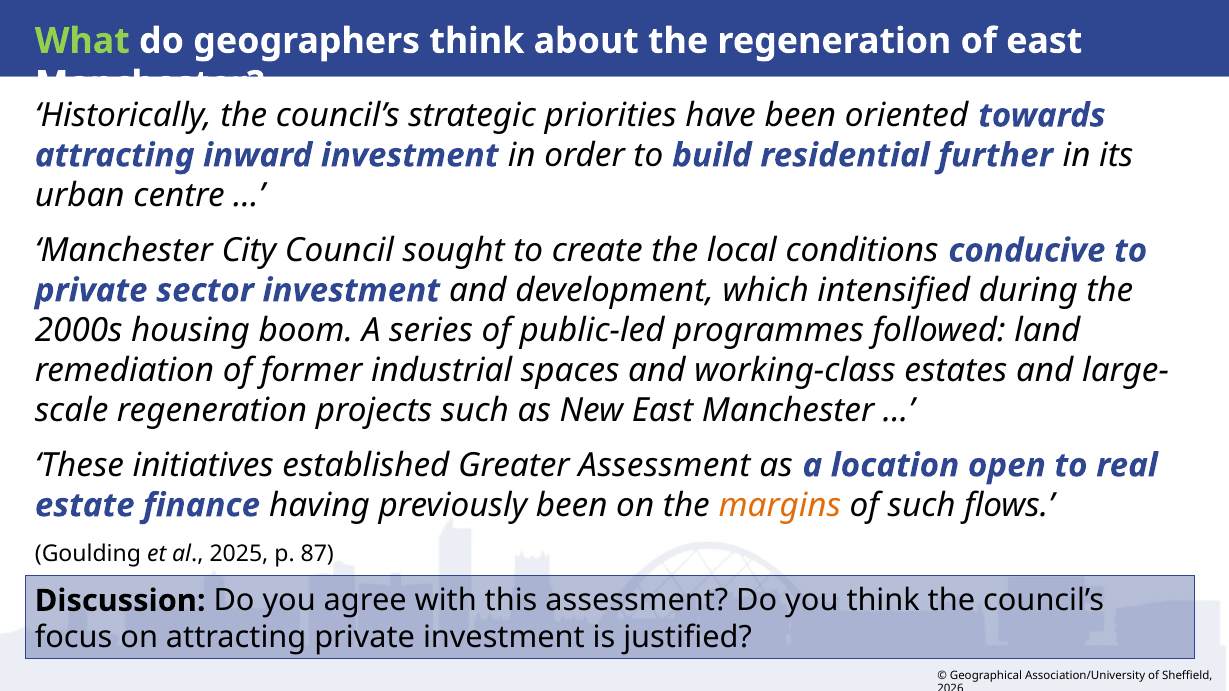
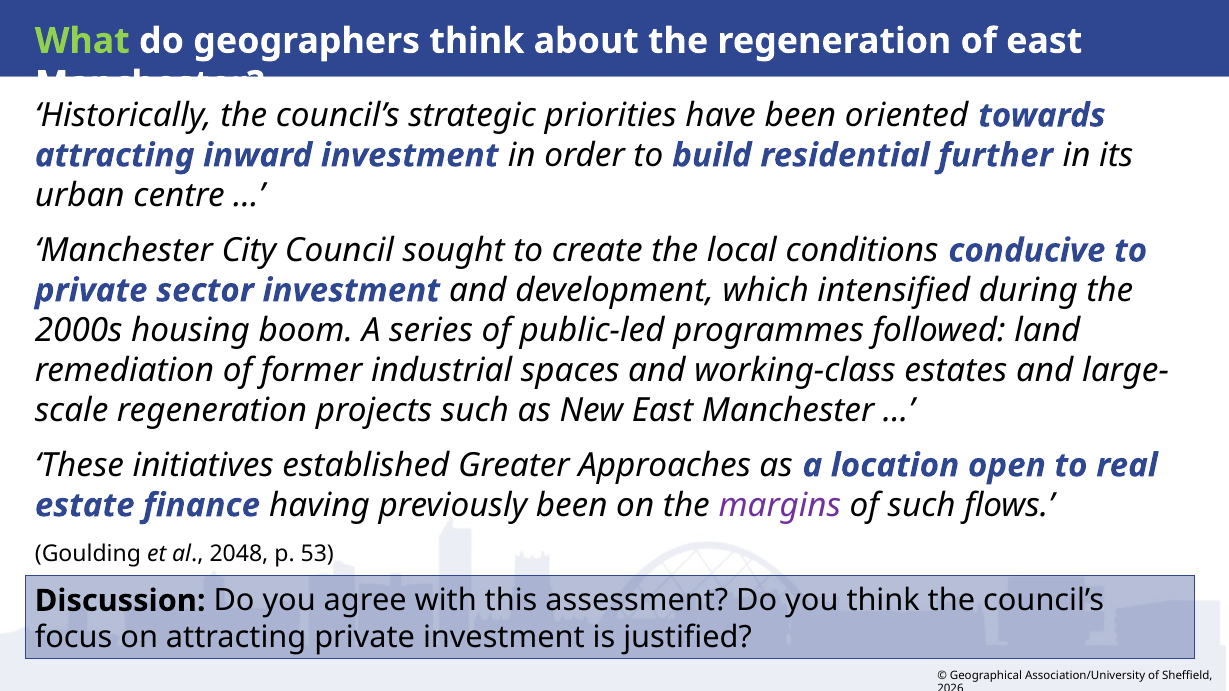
Greater Assessment: Assessment -> Approaches
margins colour: orange -> purple
2025: 2025 -> 2048
87: 87 -> 53
